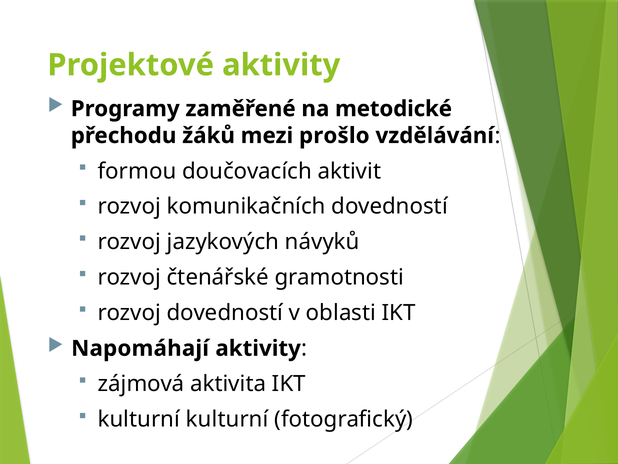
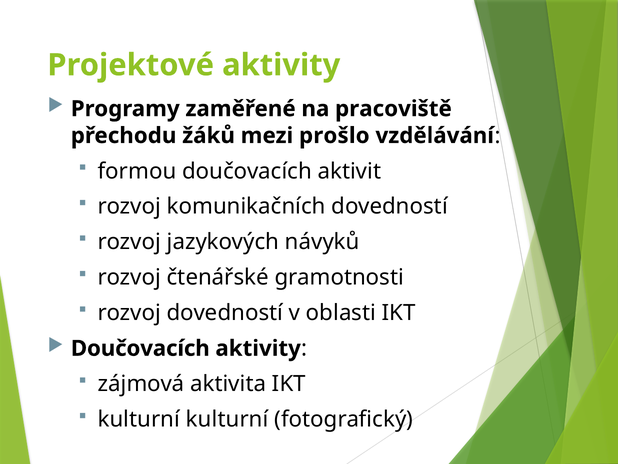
metodické: metodické -> pracoviště
Napomáhají at (140, 348): Napomáhají -> Doučovacích
